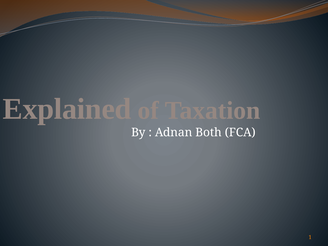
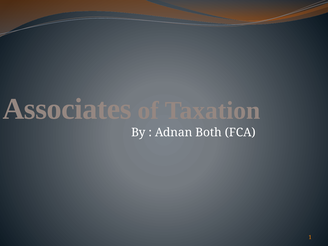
Explained: Explained -> Associates
